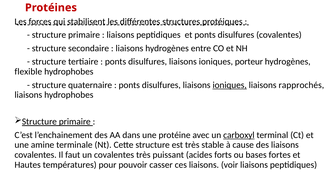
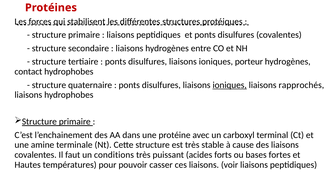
flexible: flexible -> contact
carboxyl underline: present -> none
un covalentes: covalentes -> conditions
